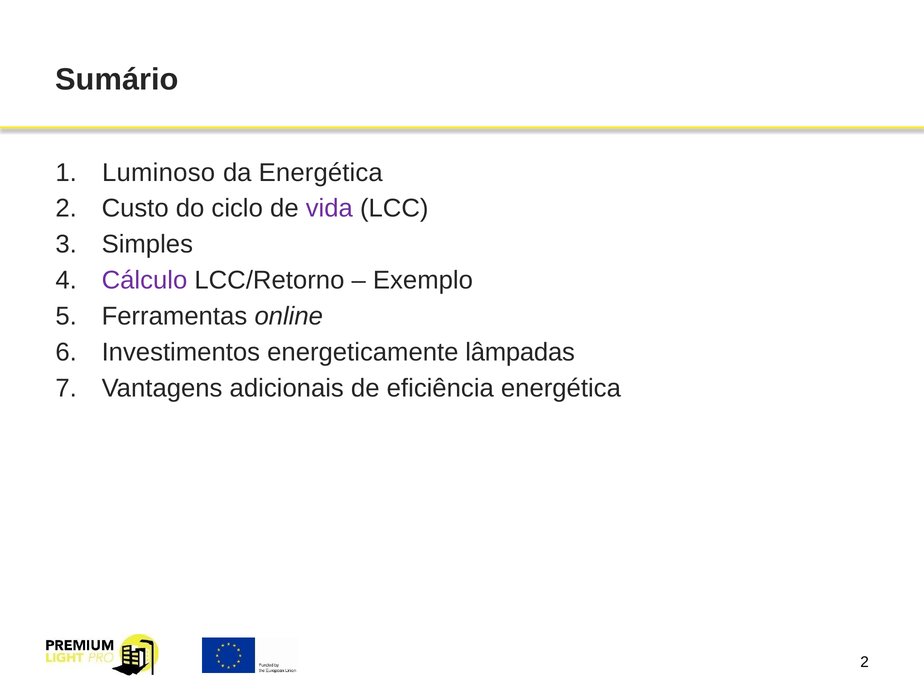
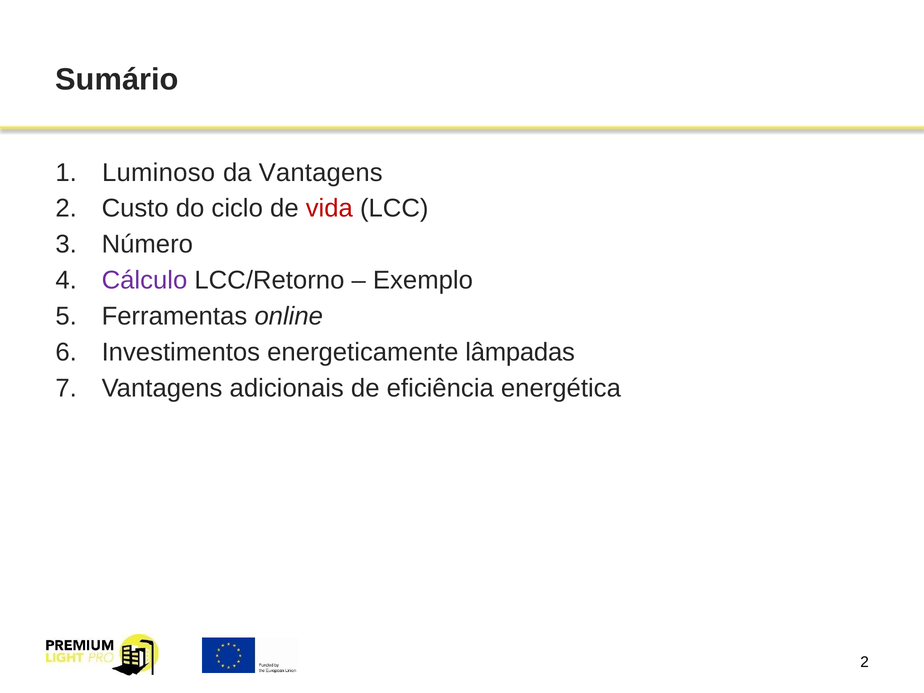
da Energética: Energética -> Vantagens
vida colour: purple -> red
Simples: Simples -> Número
